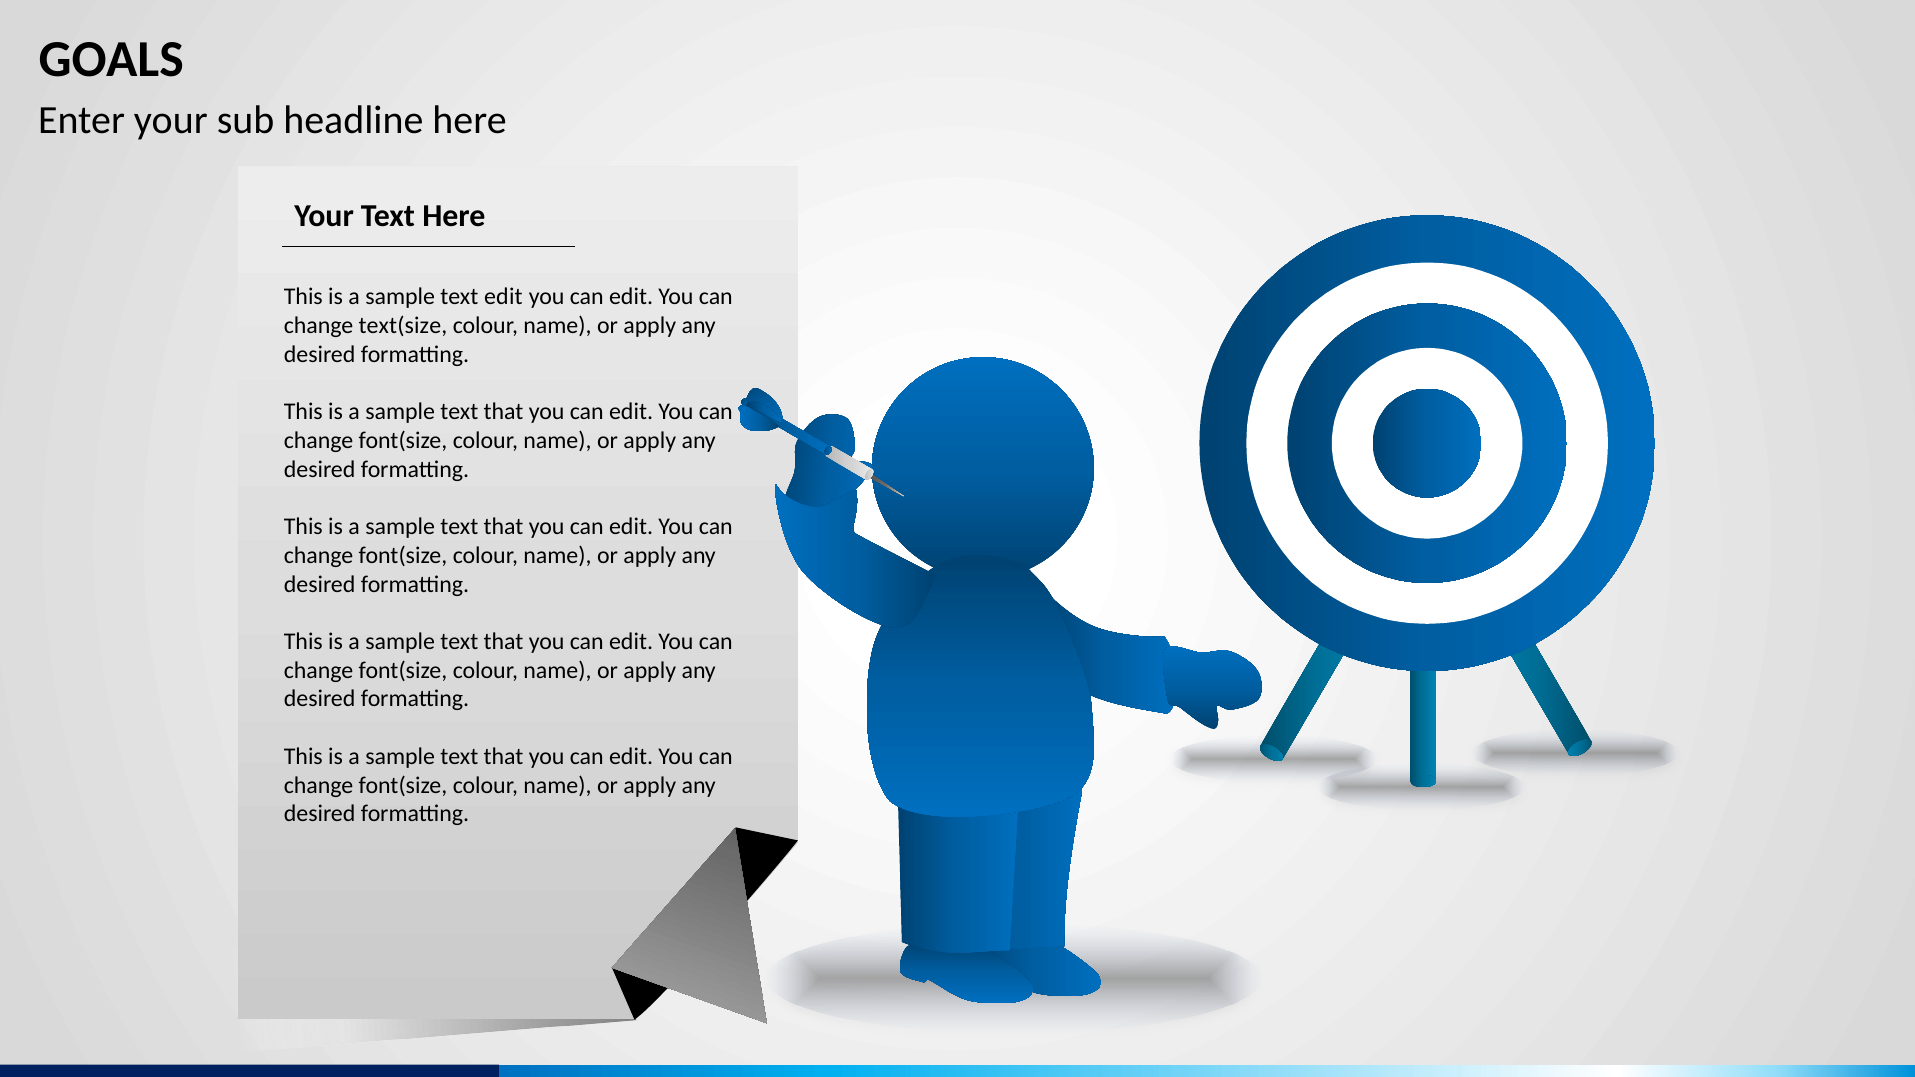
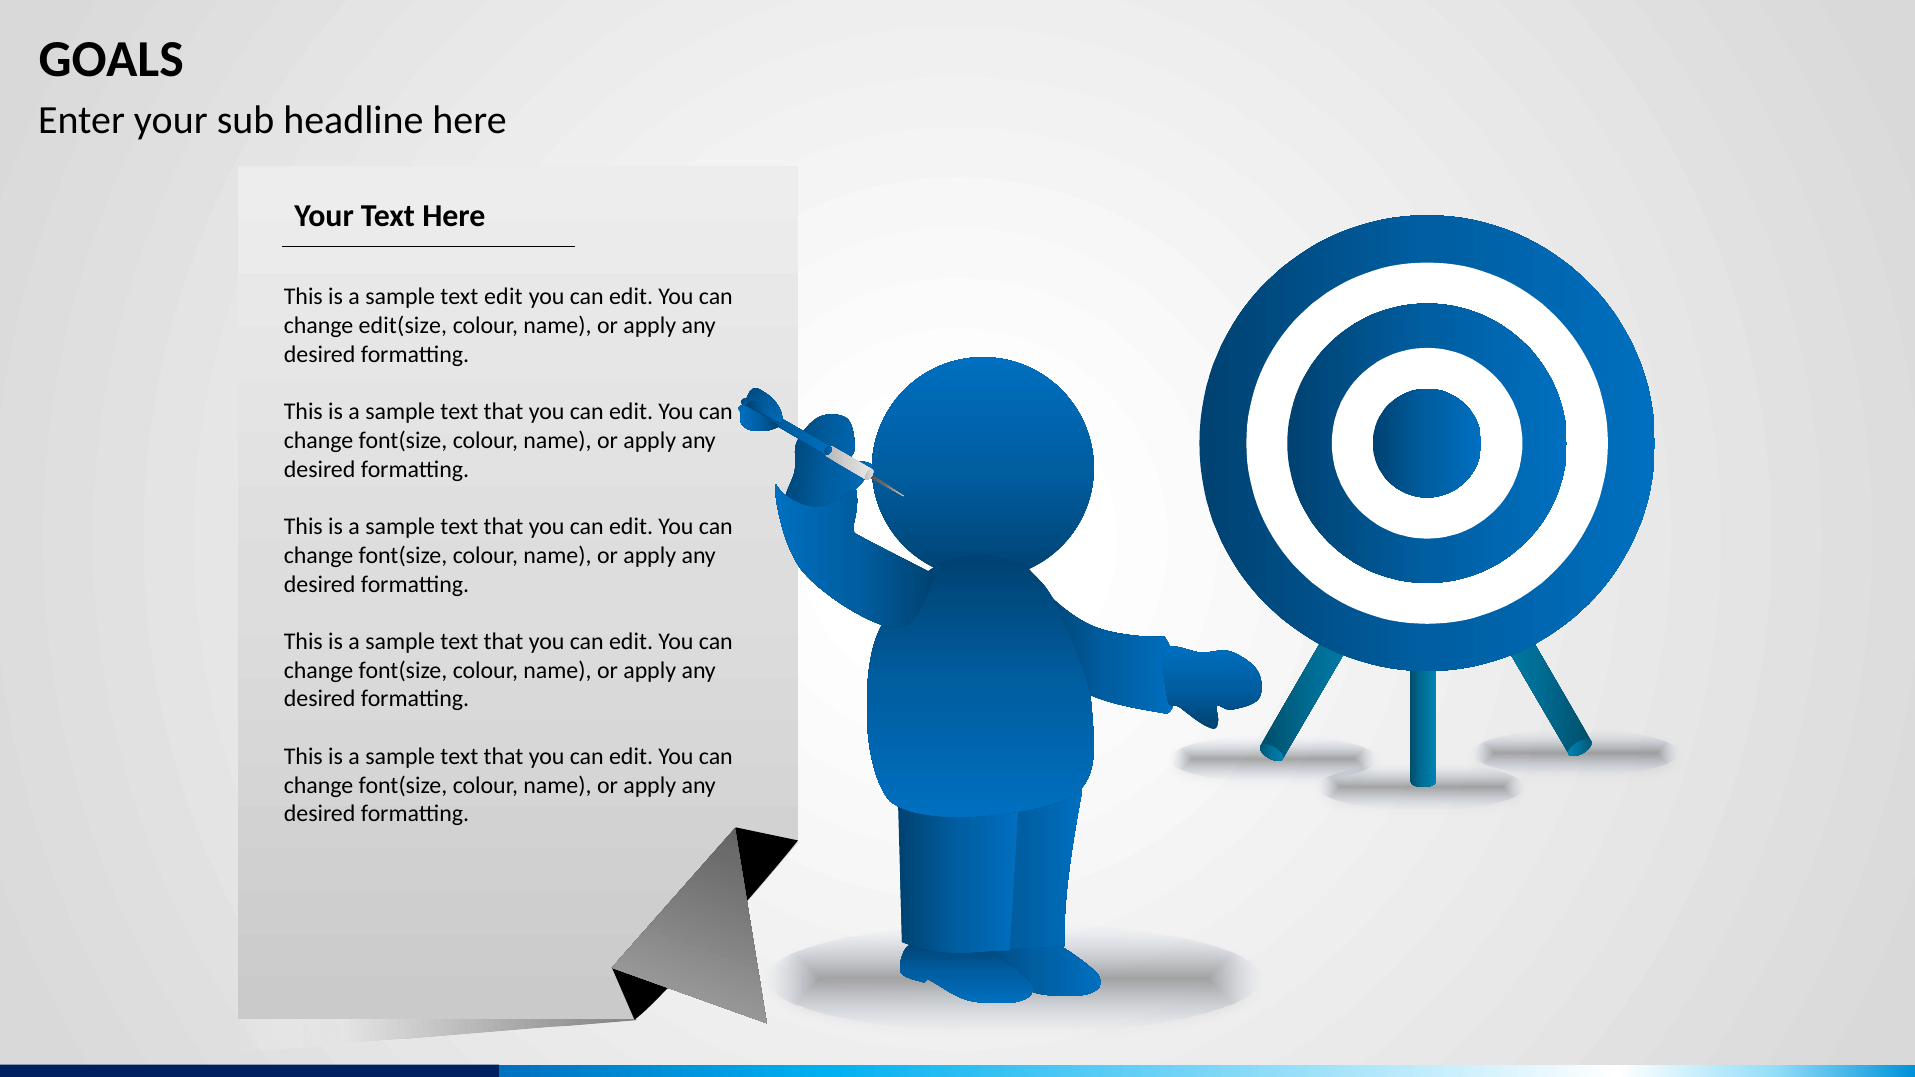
text(size: text(size -> edit(size
